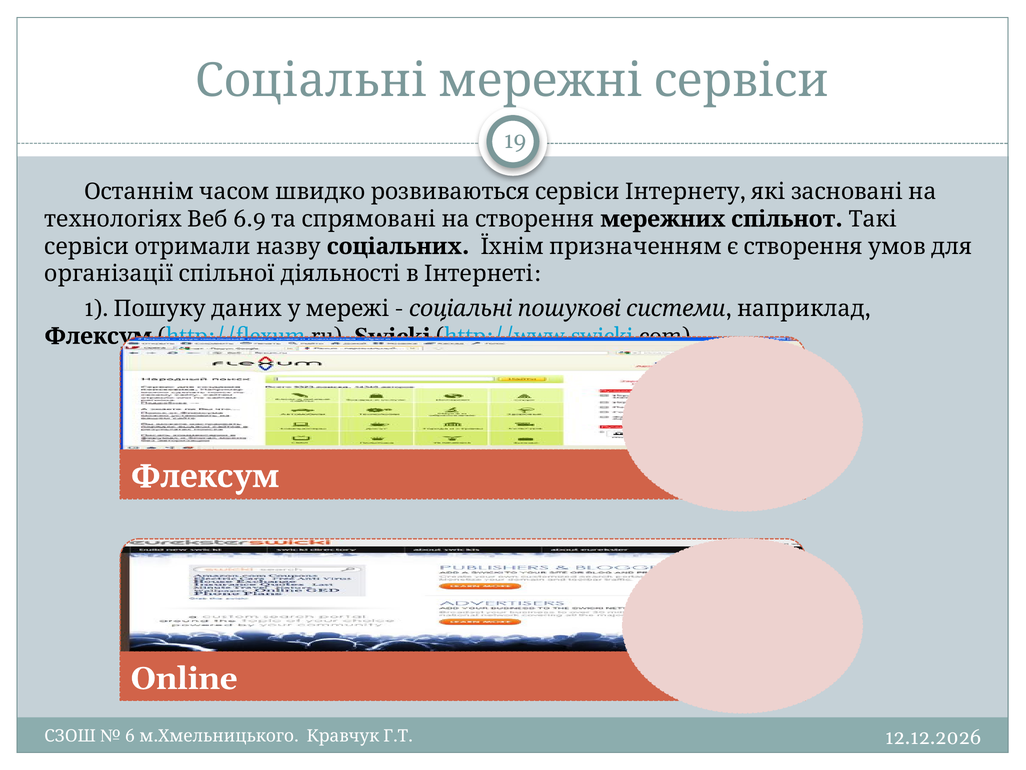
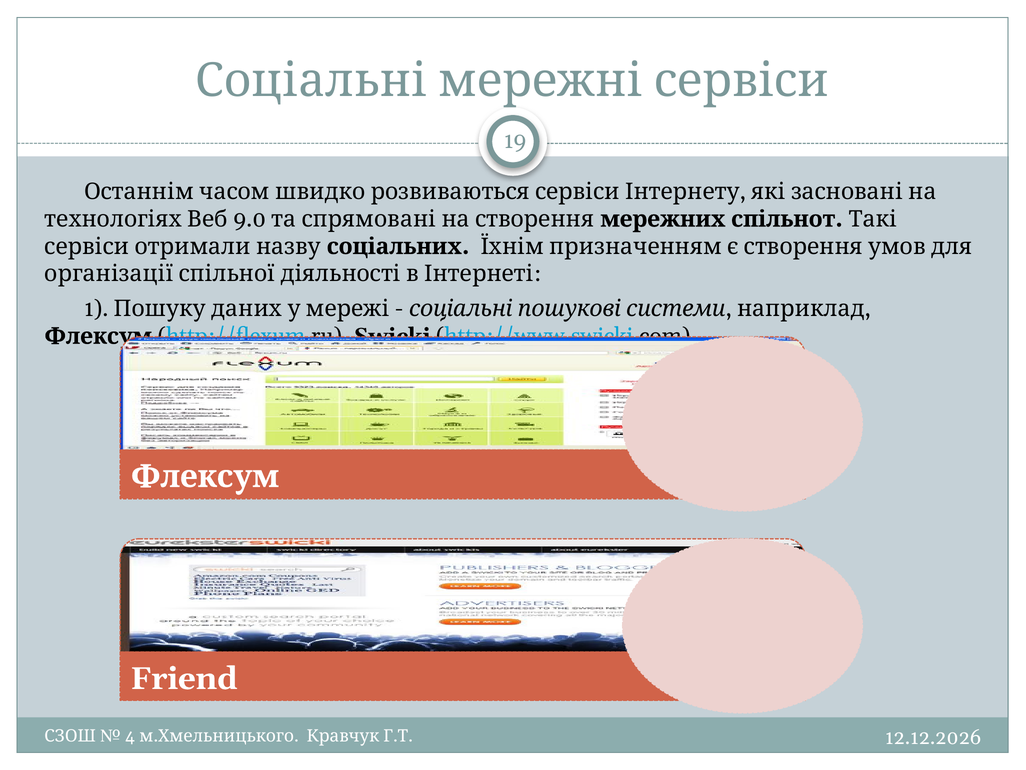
6.9: 6.9 -> 9.0
Online: Online -> Friend
6: 6 -> 4
